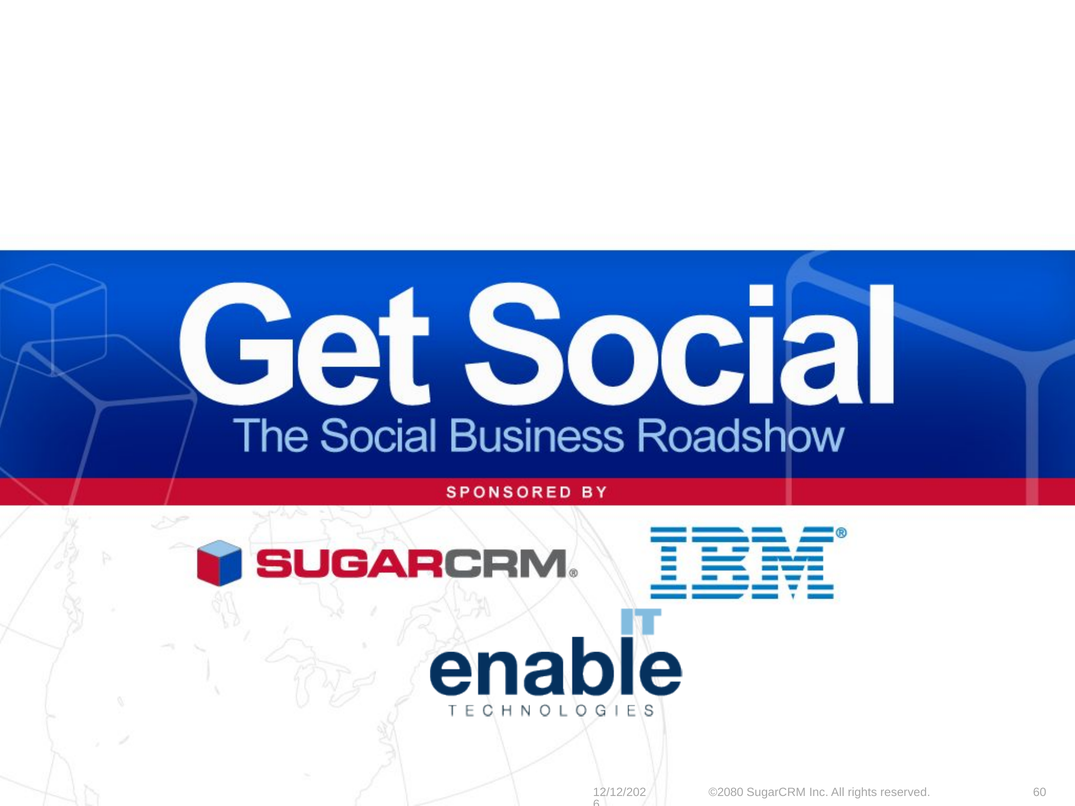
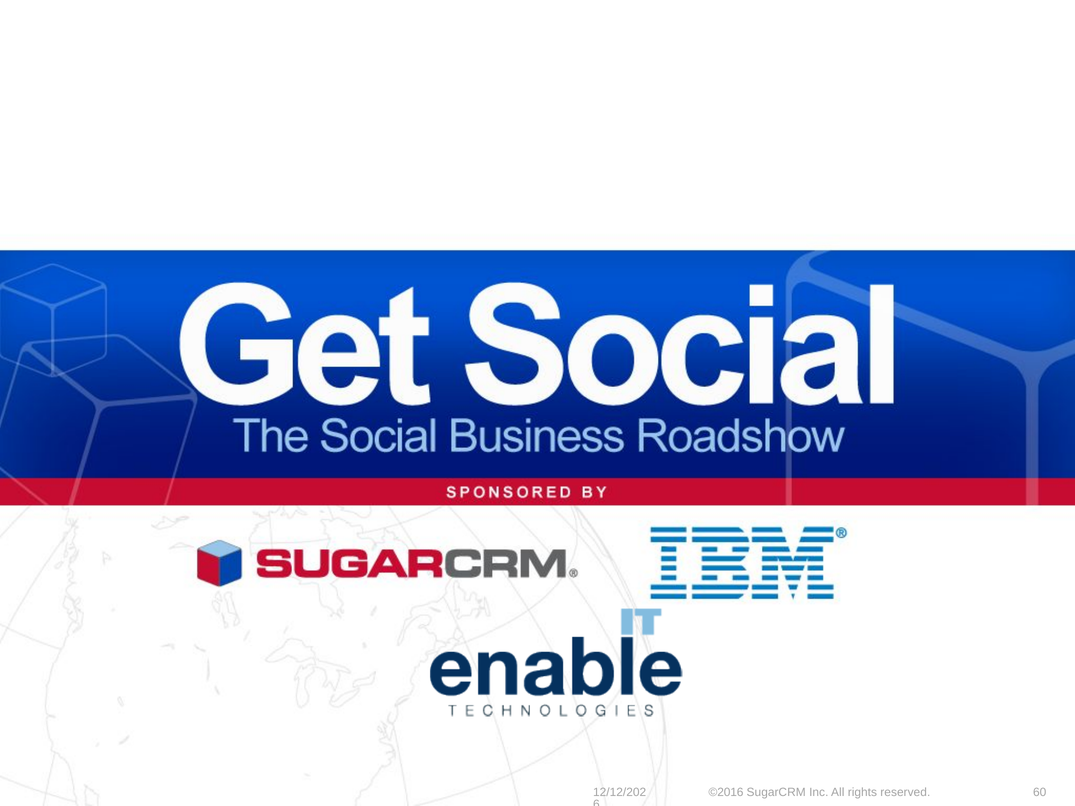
©2080: ©2080 -> ©2016
